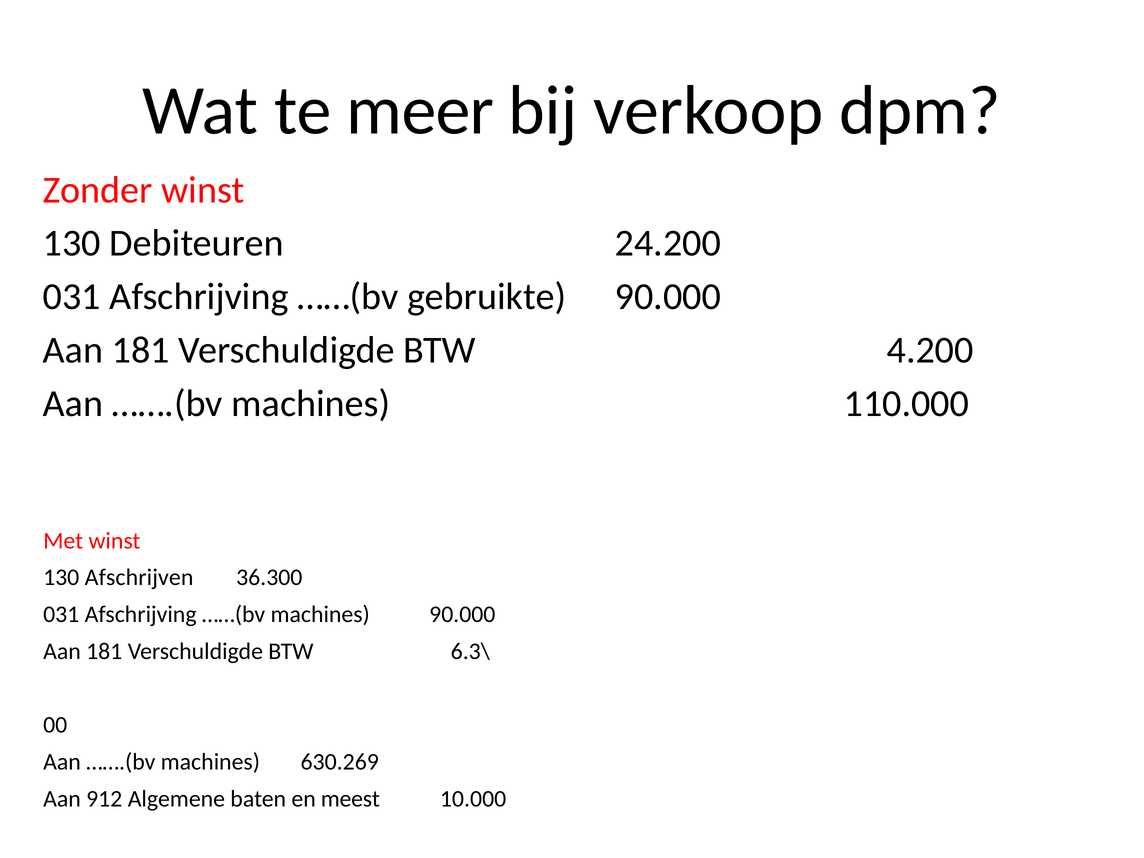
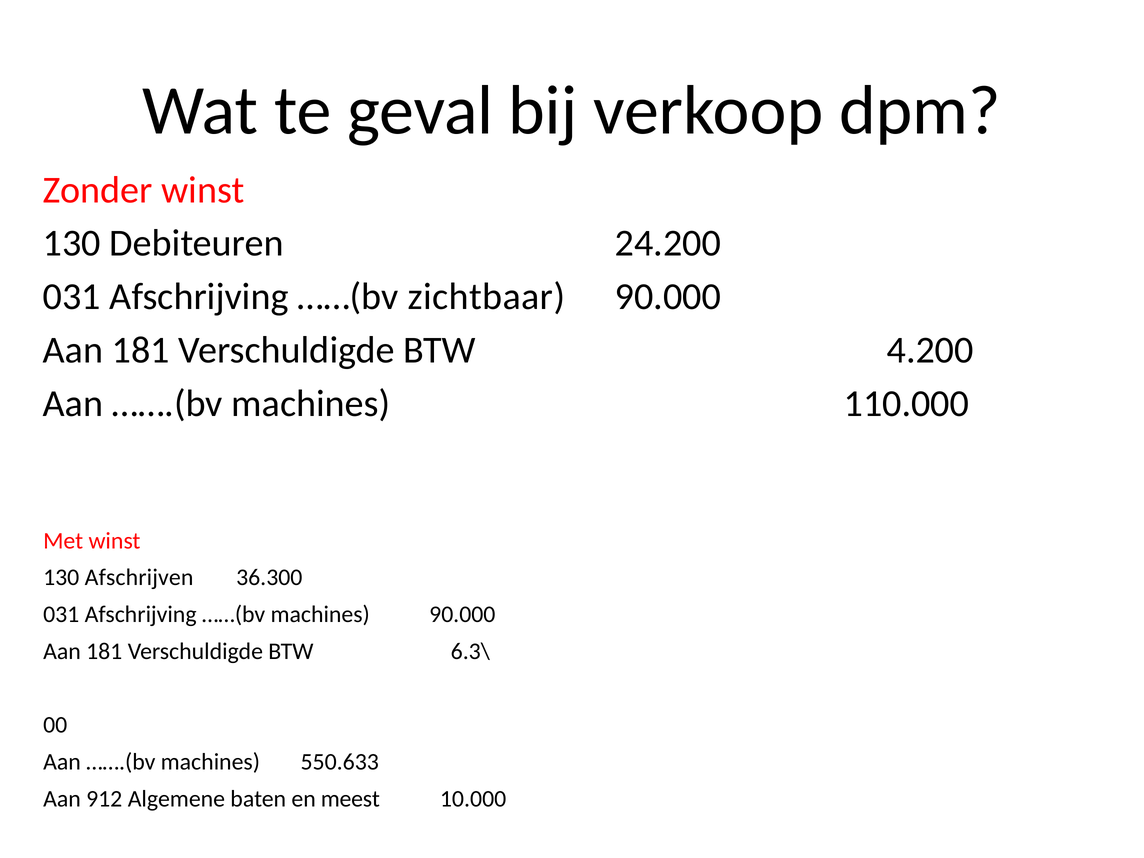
meer: meer -> geval
gebruikte: gebruikte -> zichtbaar
630.269: 630.269 -> 550.633
